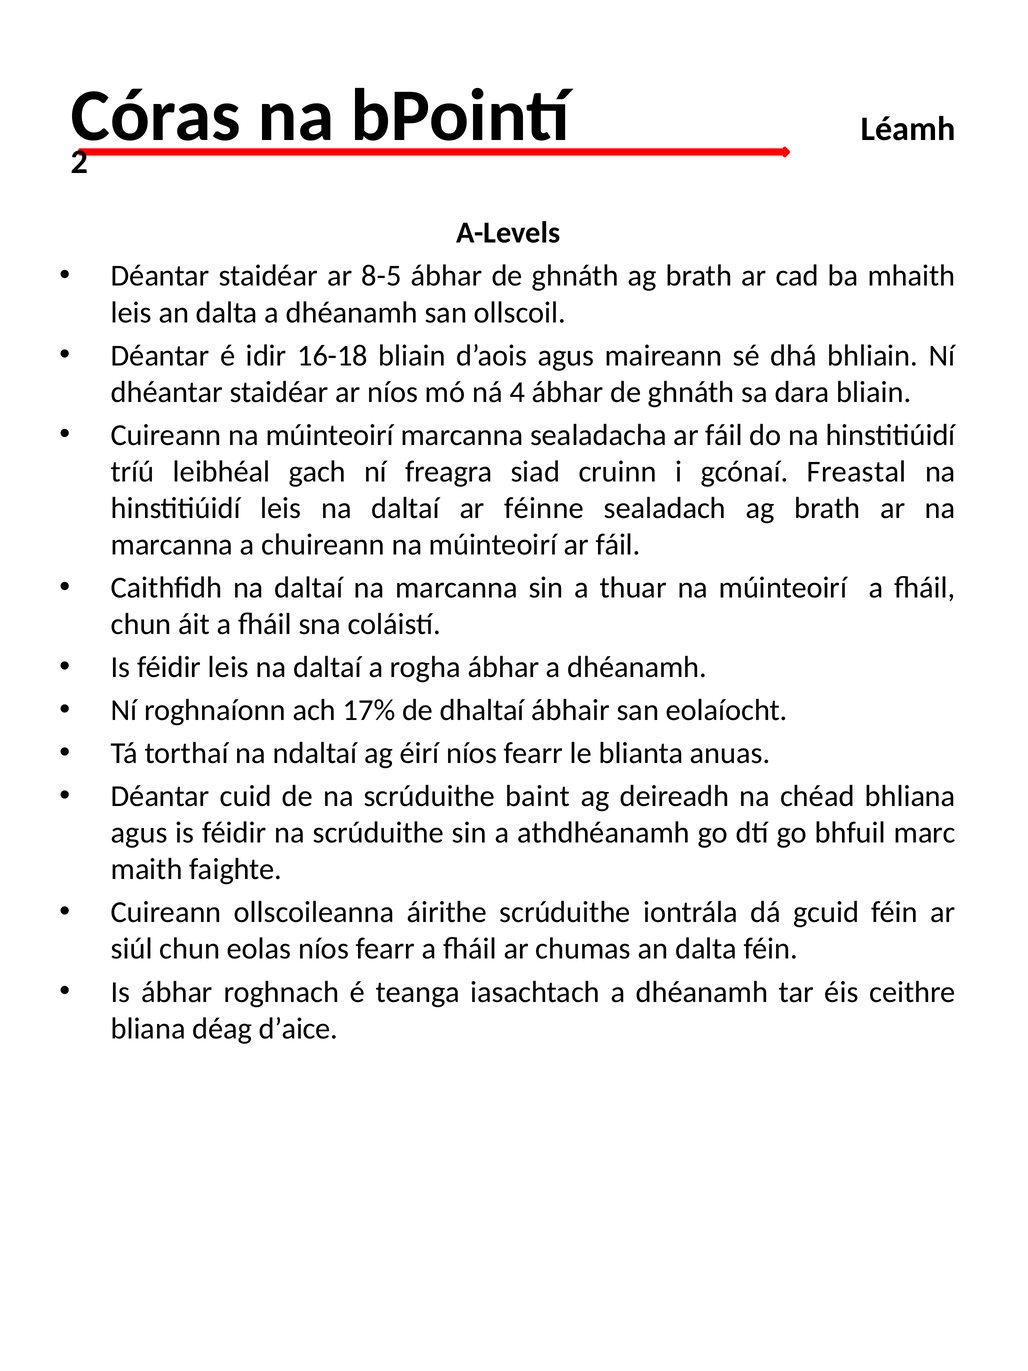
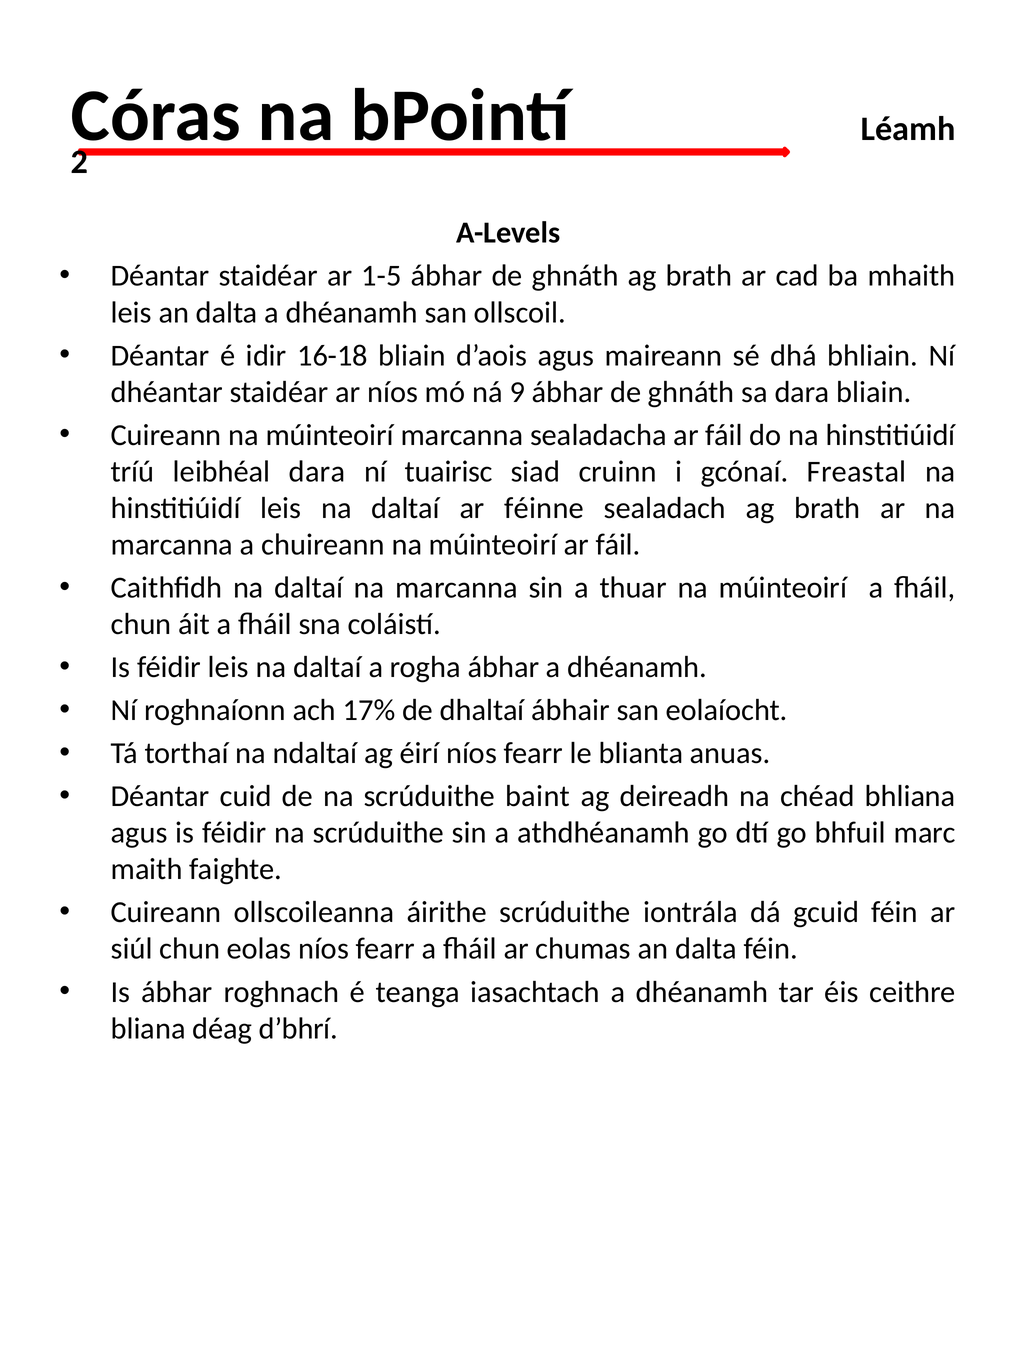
8-5: 8-5 -> 1-5
4: 4 -> 9
leibhéal gach: gach -> dara
freagra: freagra -> tuairisc
d’aice: d’aice -> d’bhrí
